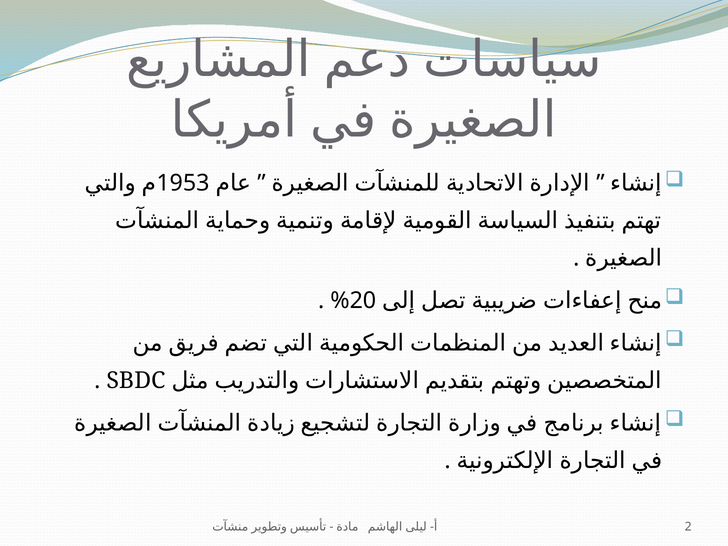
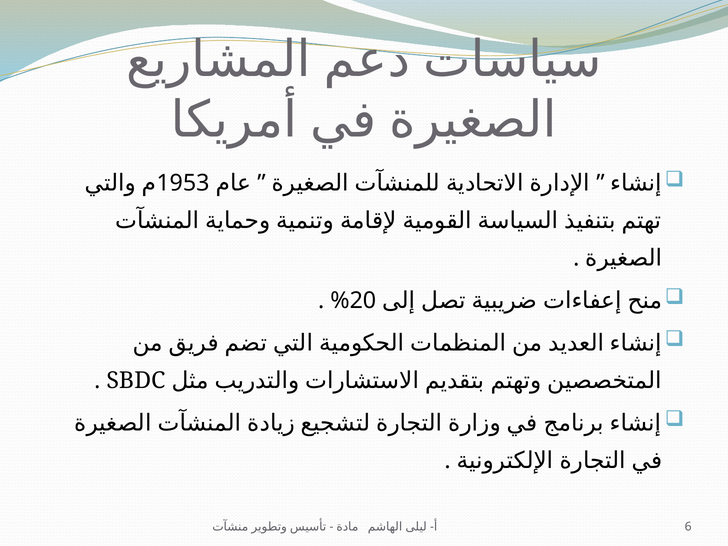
2: 2 -> 6
